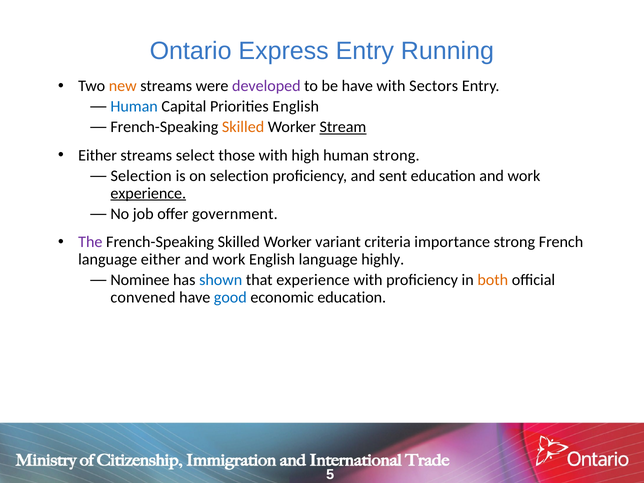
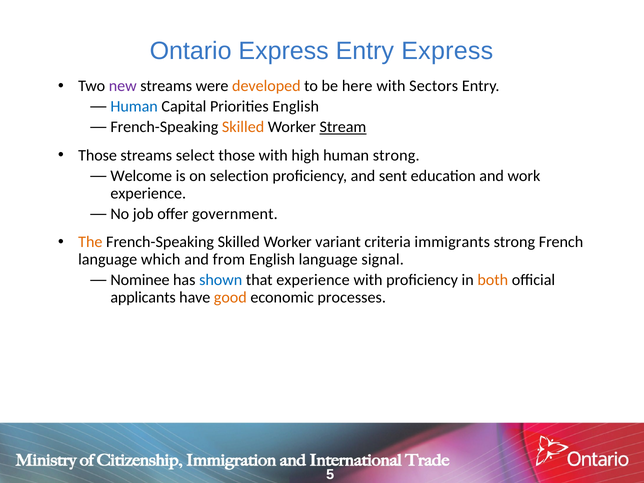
Entry Running: Running -> Express
new colour: orange -> purple
developed colour: purple -> orange
be have: have -> here
Either at (98, 155): Either -> Those
Selection at (141, 176): Selection -> Welcome
experience at (148, 193) underline: present -> none
The colour: purple -> orange
importance: importance -> immigrants
language either: either -> which
work at (229, 259): work -> from
highly: highly -> signal
convened: convened -> applicants
good colour: blue -> orange
economic education: education -> processes
